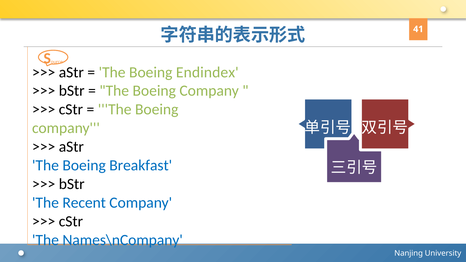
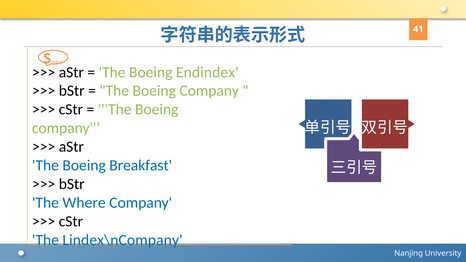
Recent: Recent -> Where
Names\nCompany: Names\nCompany -> Lindex\nCompany
